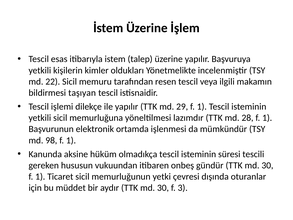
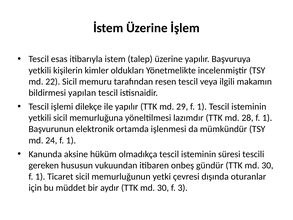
taşıyan: taşıyan -> yapılan
98: 98 -> 24
